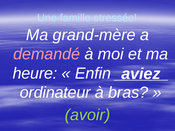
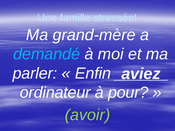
demandé colour: pink -> light blue
heure: heure -> parler
bras: bras -> pour
